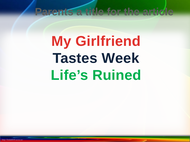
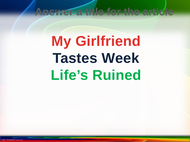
Parents: Parents -> Answer
